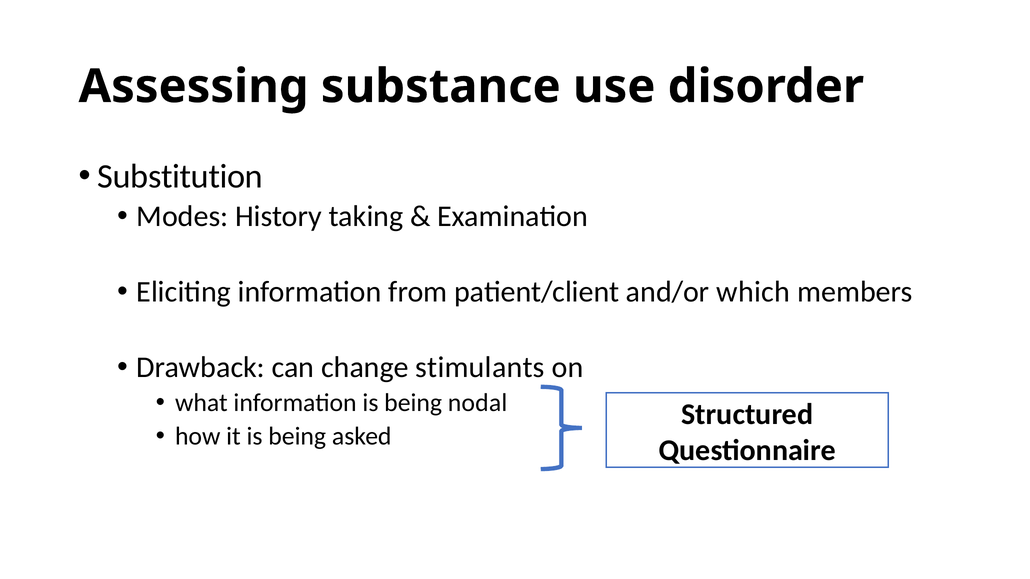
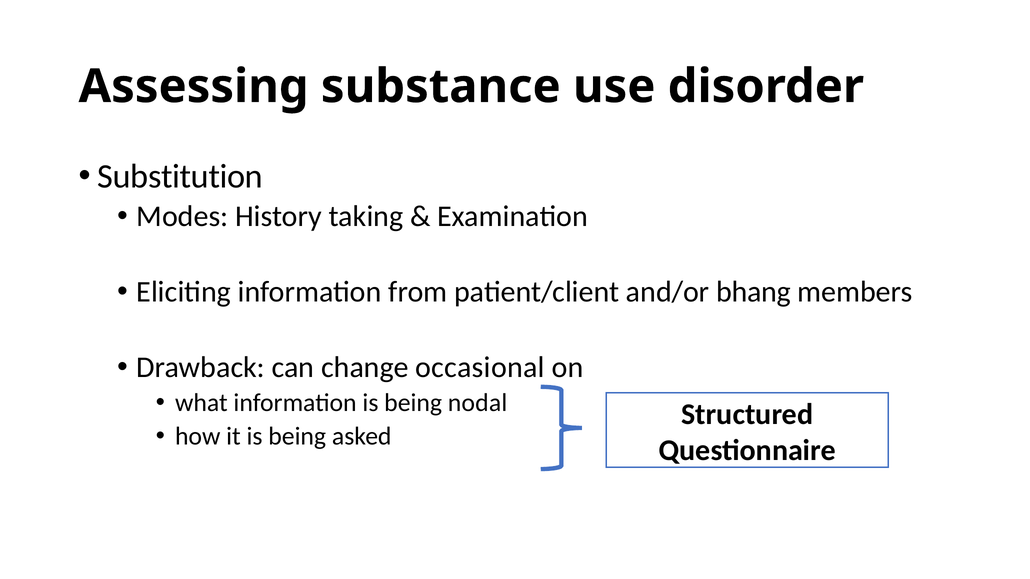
which: which -> bhang
stimulants: stimulants -> occasional
